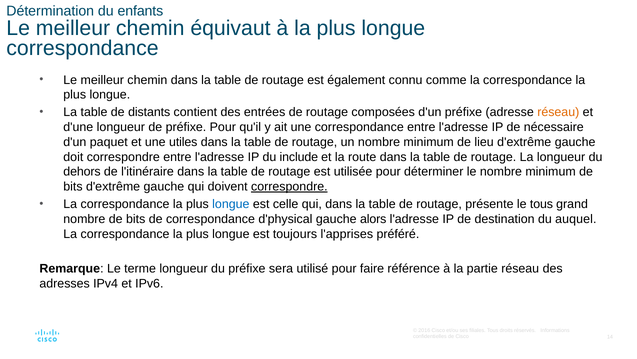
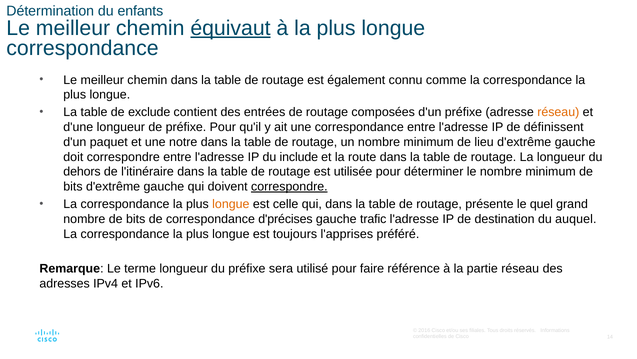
équivaut underline: none -> present
distants: distants -> exclude
nécessaire: nécessaire -> définissent
utiles: utiles -> notre
longue at (231, 204) colour: blue -> orange
le tous: tous -> quel
d'physical: d'physical -> d'précises
alors: alors -> trafic
